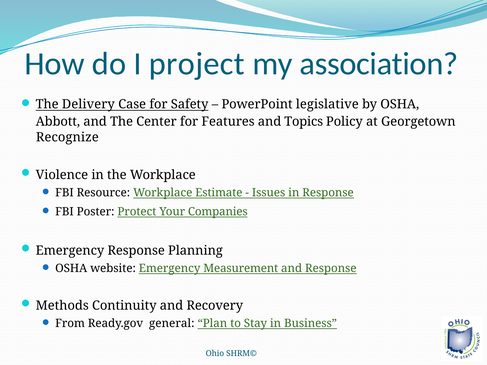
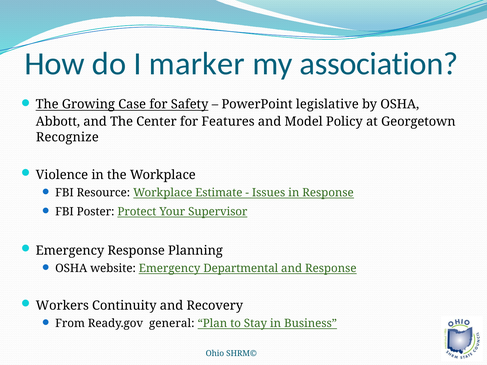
project: project -> marker
Delivery: Delivery -> Growing
Topics: Topics -> Model
Companies: Companies -> Supervisor
Measurement: Measurement -> Departmental
Methods: Methods -> Workers
